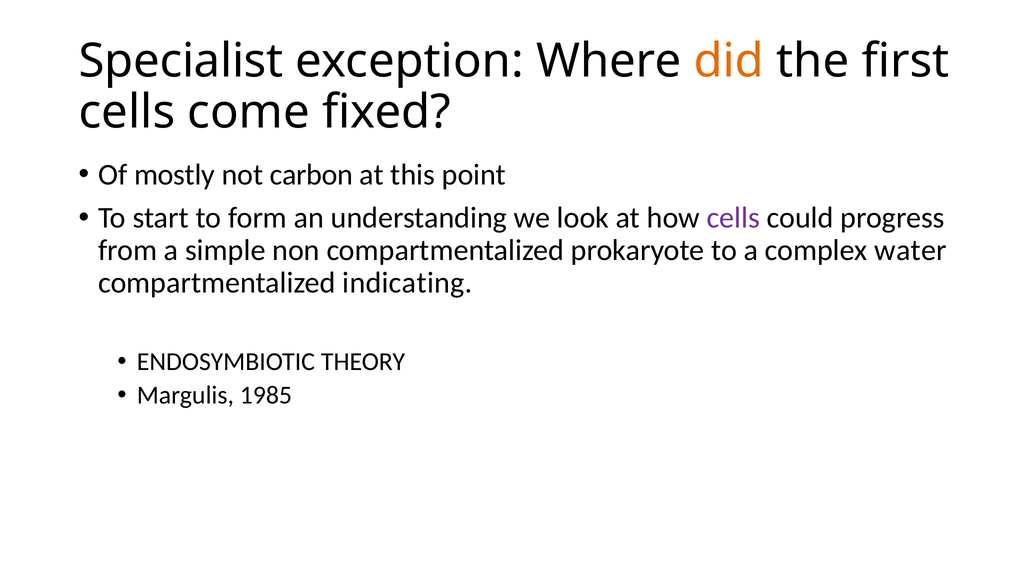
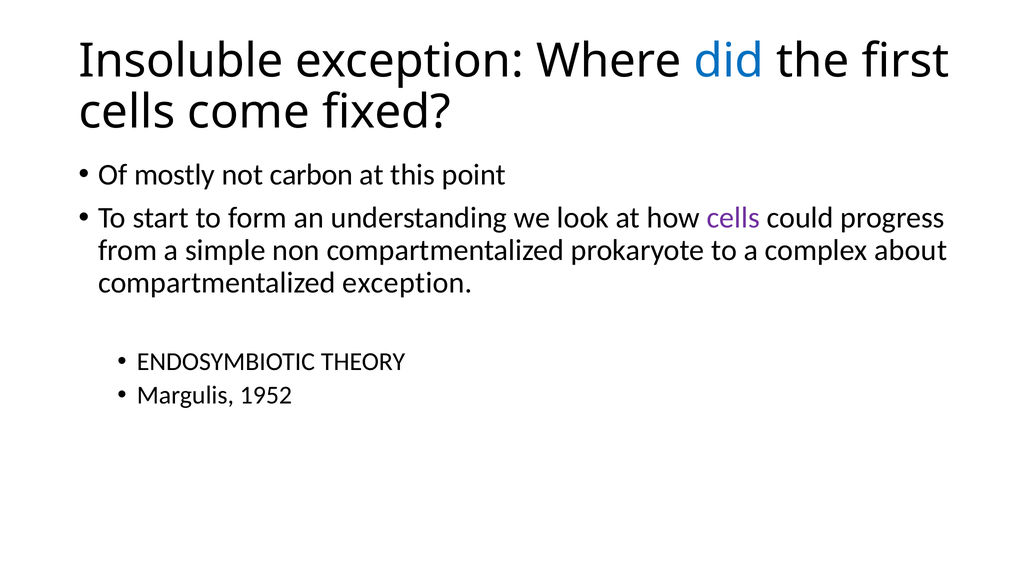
Specialist: Specialist -> Insoluble
did colour: orange -> blue
water: water -> about
compartmentalized indicating: indicating -> exception
1985: 1985 -> 1952
